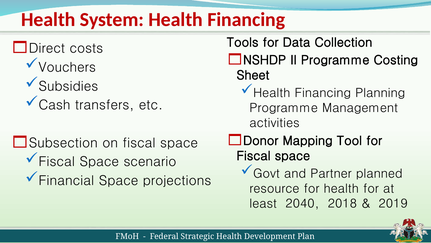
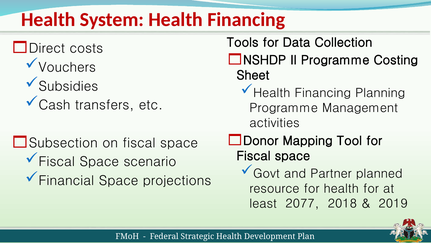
2040: 2040 -> 2077
